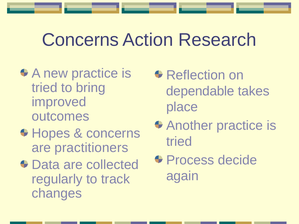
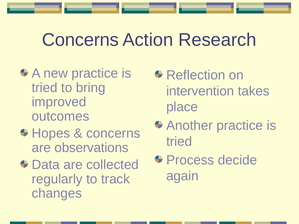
dependable: dependable -> intervention
practitioners: practitioners -> observations
